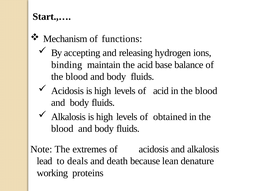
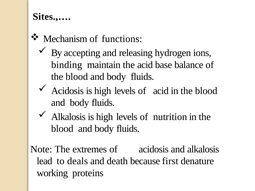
Start.,…: Start.,… -> Sites.,…
obtained: obtained -> nutrition
lean: lean -> first
